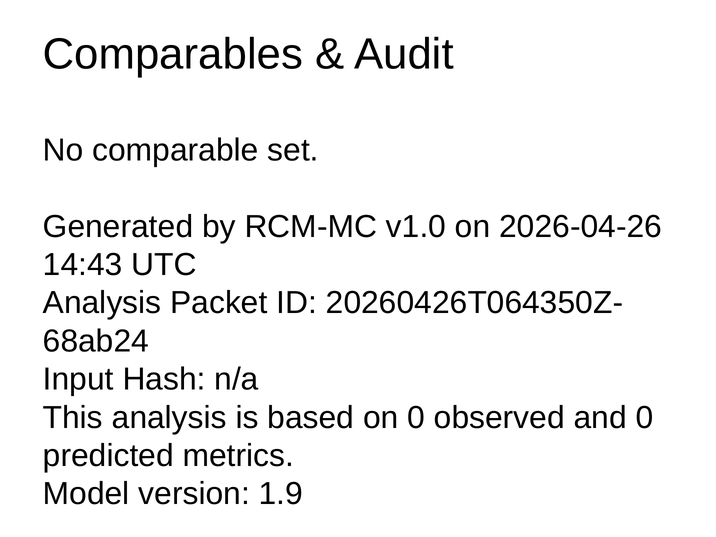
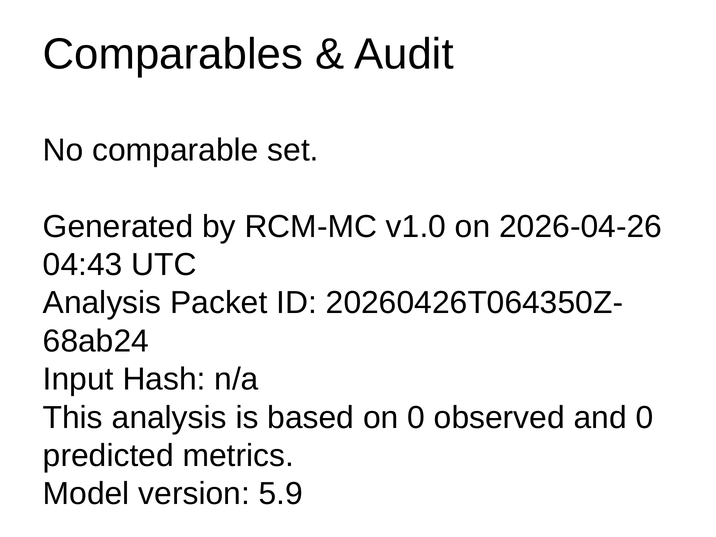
14:43: 14:43 -> 04:43
1.9: 1.9 -> 5.9
